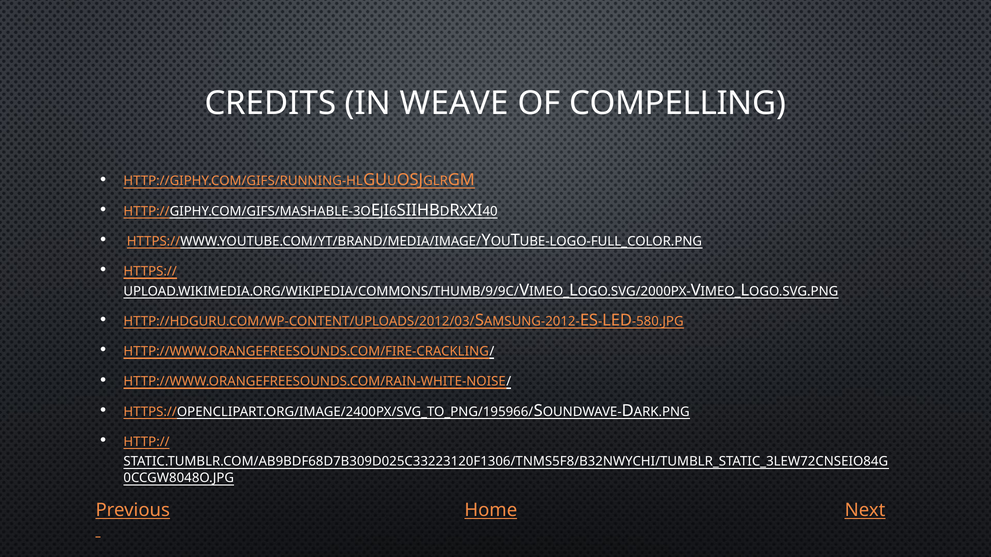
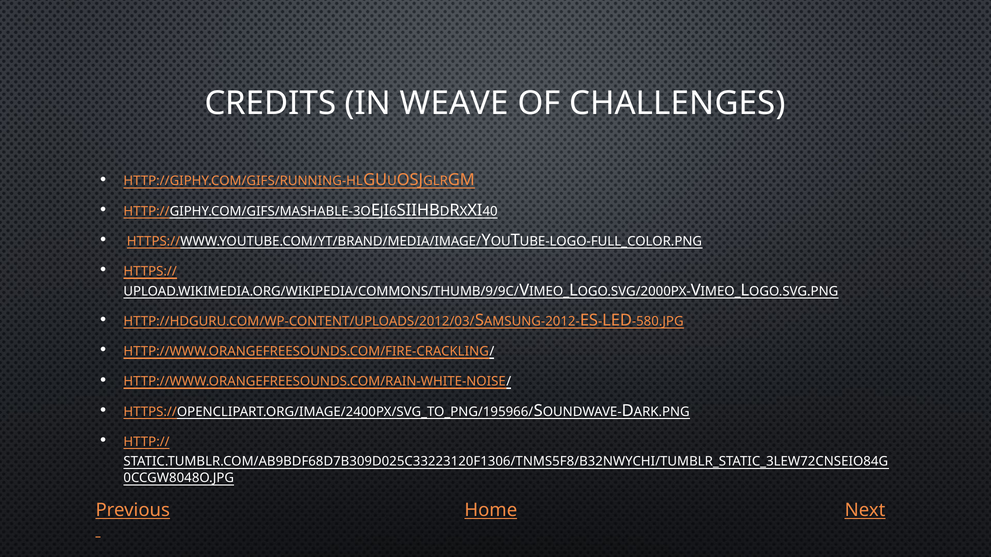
COMPELLING: COMPELLING -> CHALLENGES
